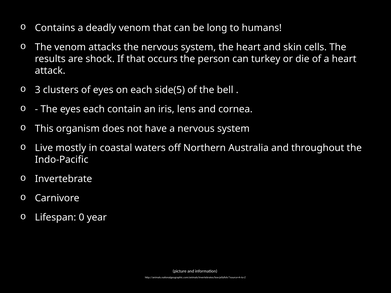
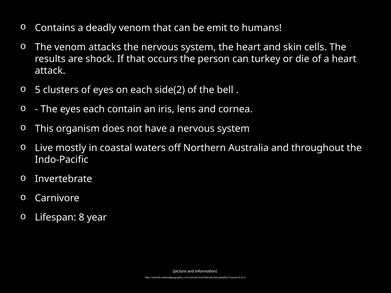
long: long -> emit
3: 3 -> 5
side(5: side(5 -> side(2
0: 0 -> 8
